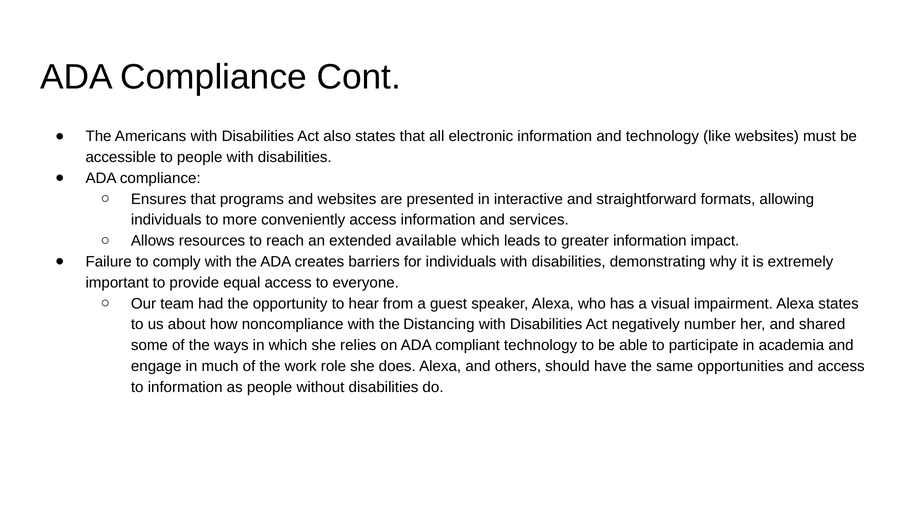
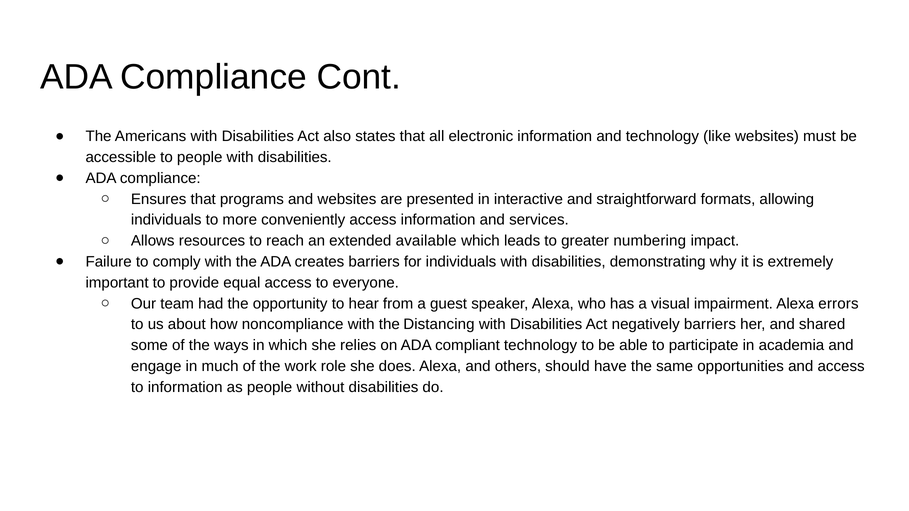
greater information: information -> numbering
Alexa states: states -> errors
negatively number: number -> barriers
